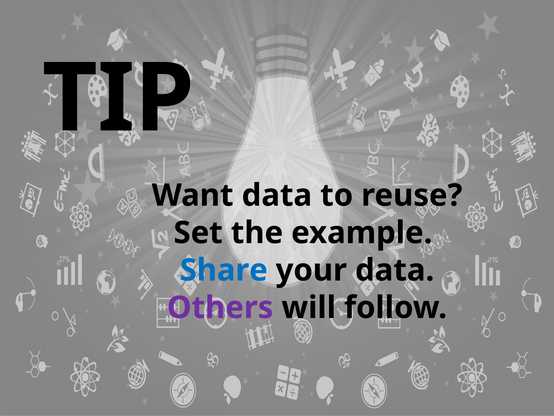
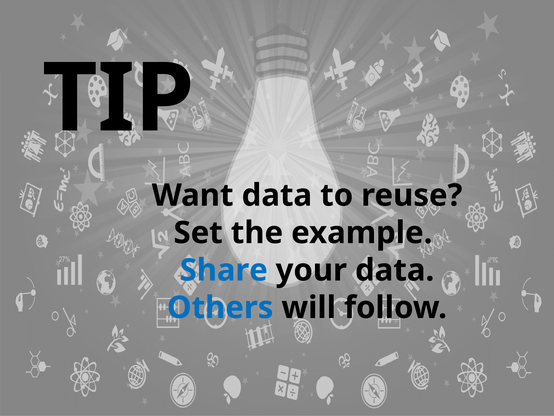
Others colour: purple -> blue
